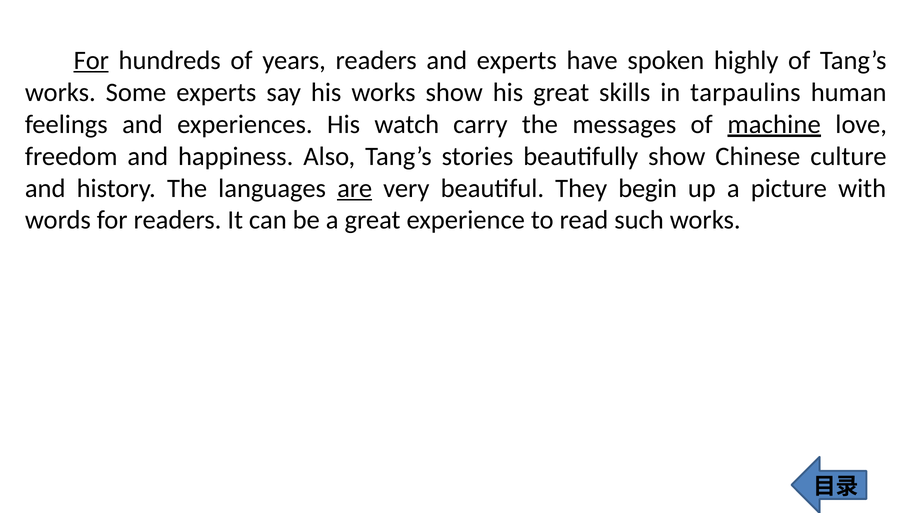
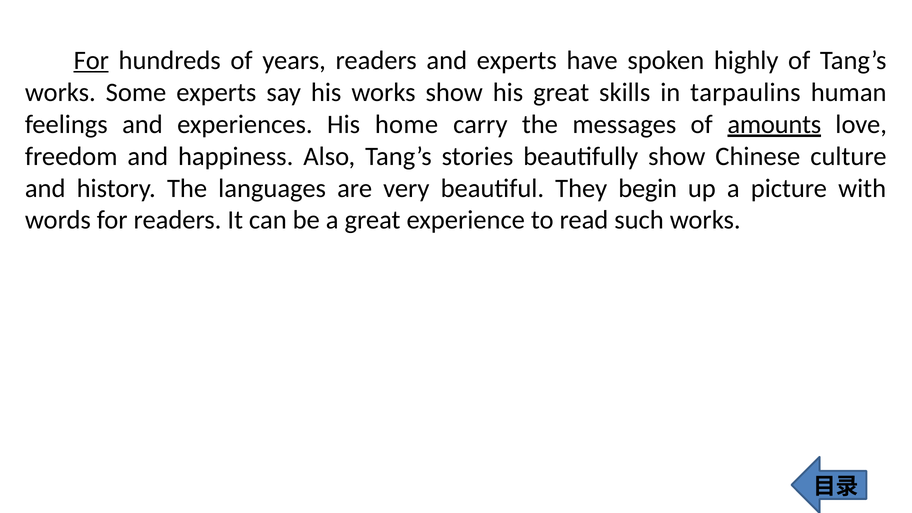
watch: watch -> home
machine: machine -> amounts
are underline: present -> none
